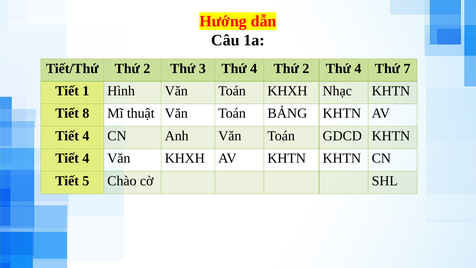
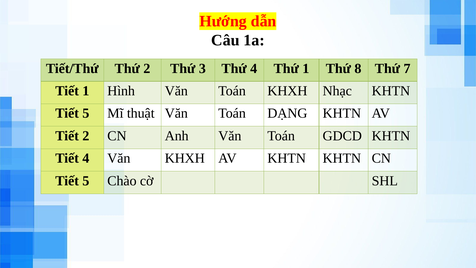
4 Thứ 2: 2 -> 1
4 at (358, 68): 4 -> 8
8 at (86, 113): 8 -> 5
BẢNG: BẢNG -> DẠNG
4 at (86, 136): 4 -> 2
